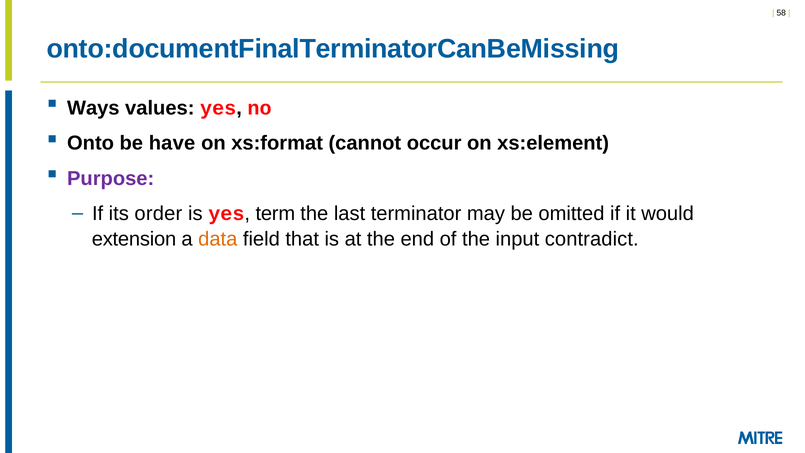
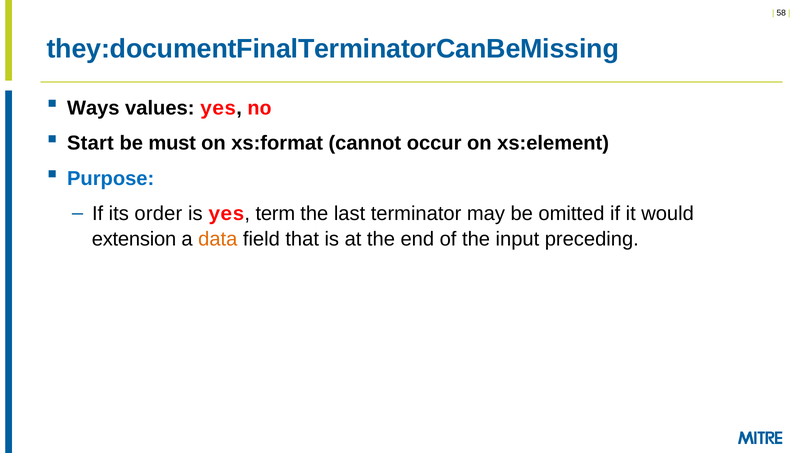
onto:documentFinalTerminatorCanBeMissing: onto:documentFinalTerminatorCanBeMissing -> they:documentFinalTerminatorCanBeMissing
Onto: Onto -> Start
have: have -> must
Purpose colour: purple -> blue
contradict: contradict -> preceding
